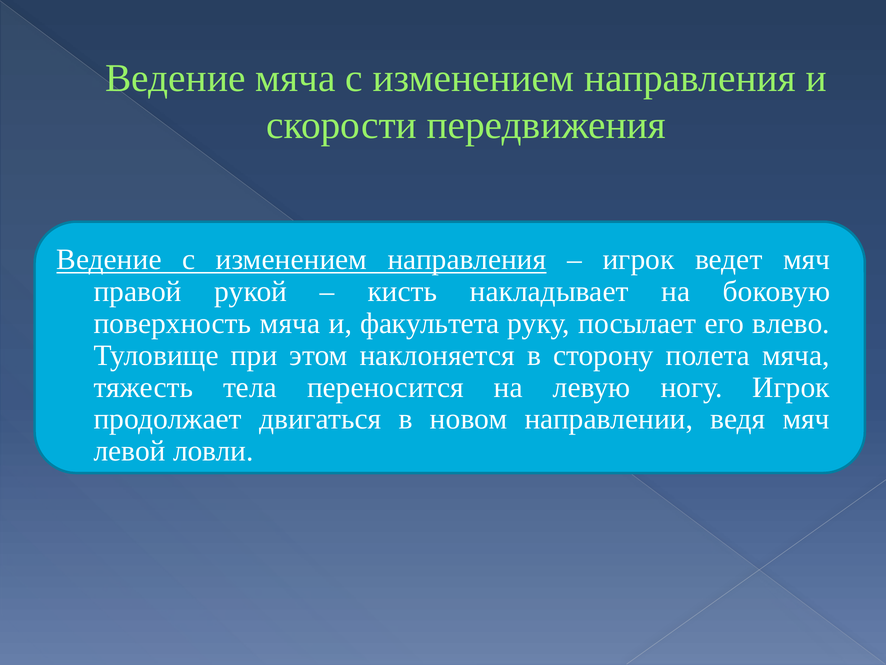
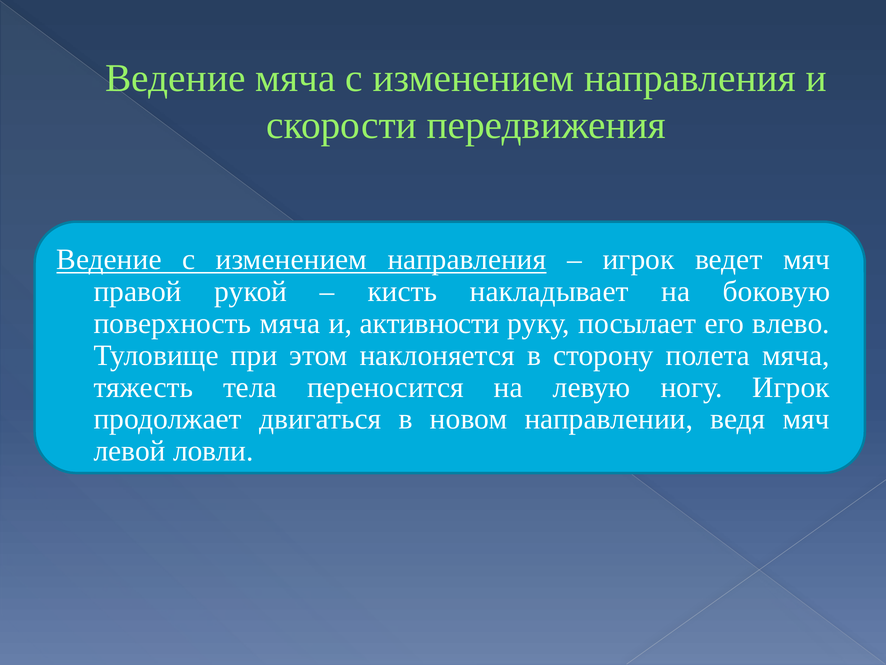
факультета: факультета -> активности
